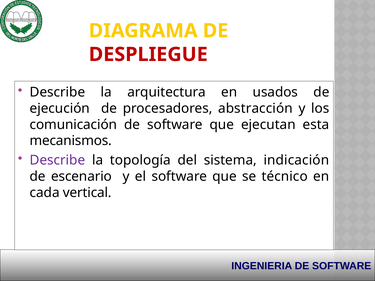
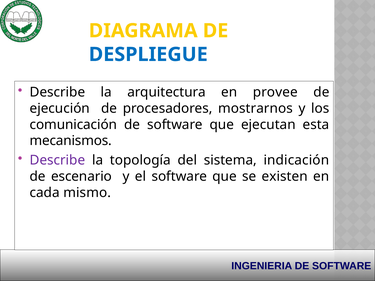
DESPLIEGUE colour: red -> blue
usados: usados -> provee
abstracción: abstracción -> mostrarnos
técnico: técnico -> existen
vertical: vertical -> mismo
